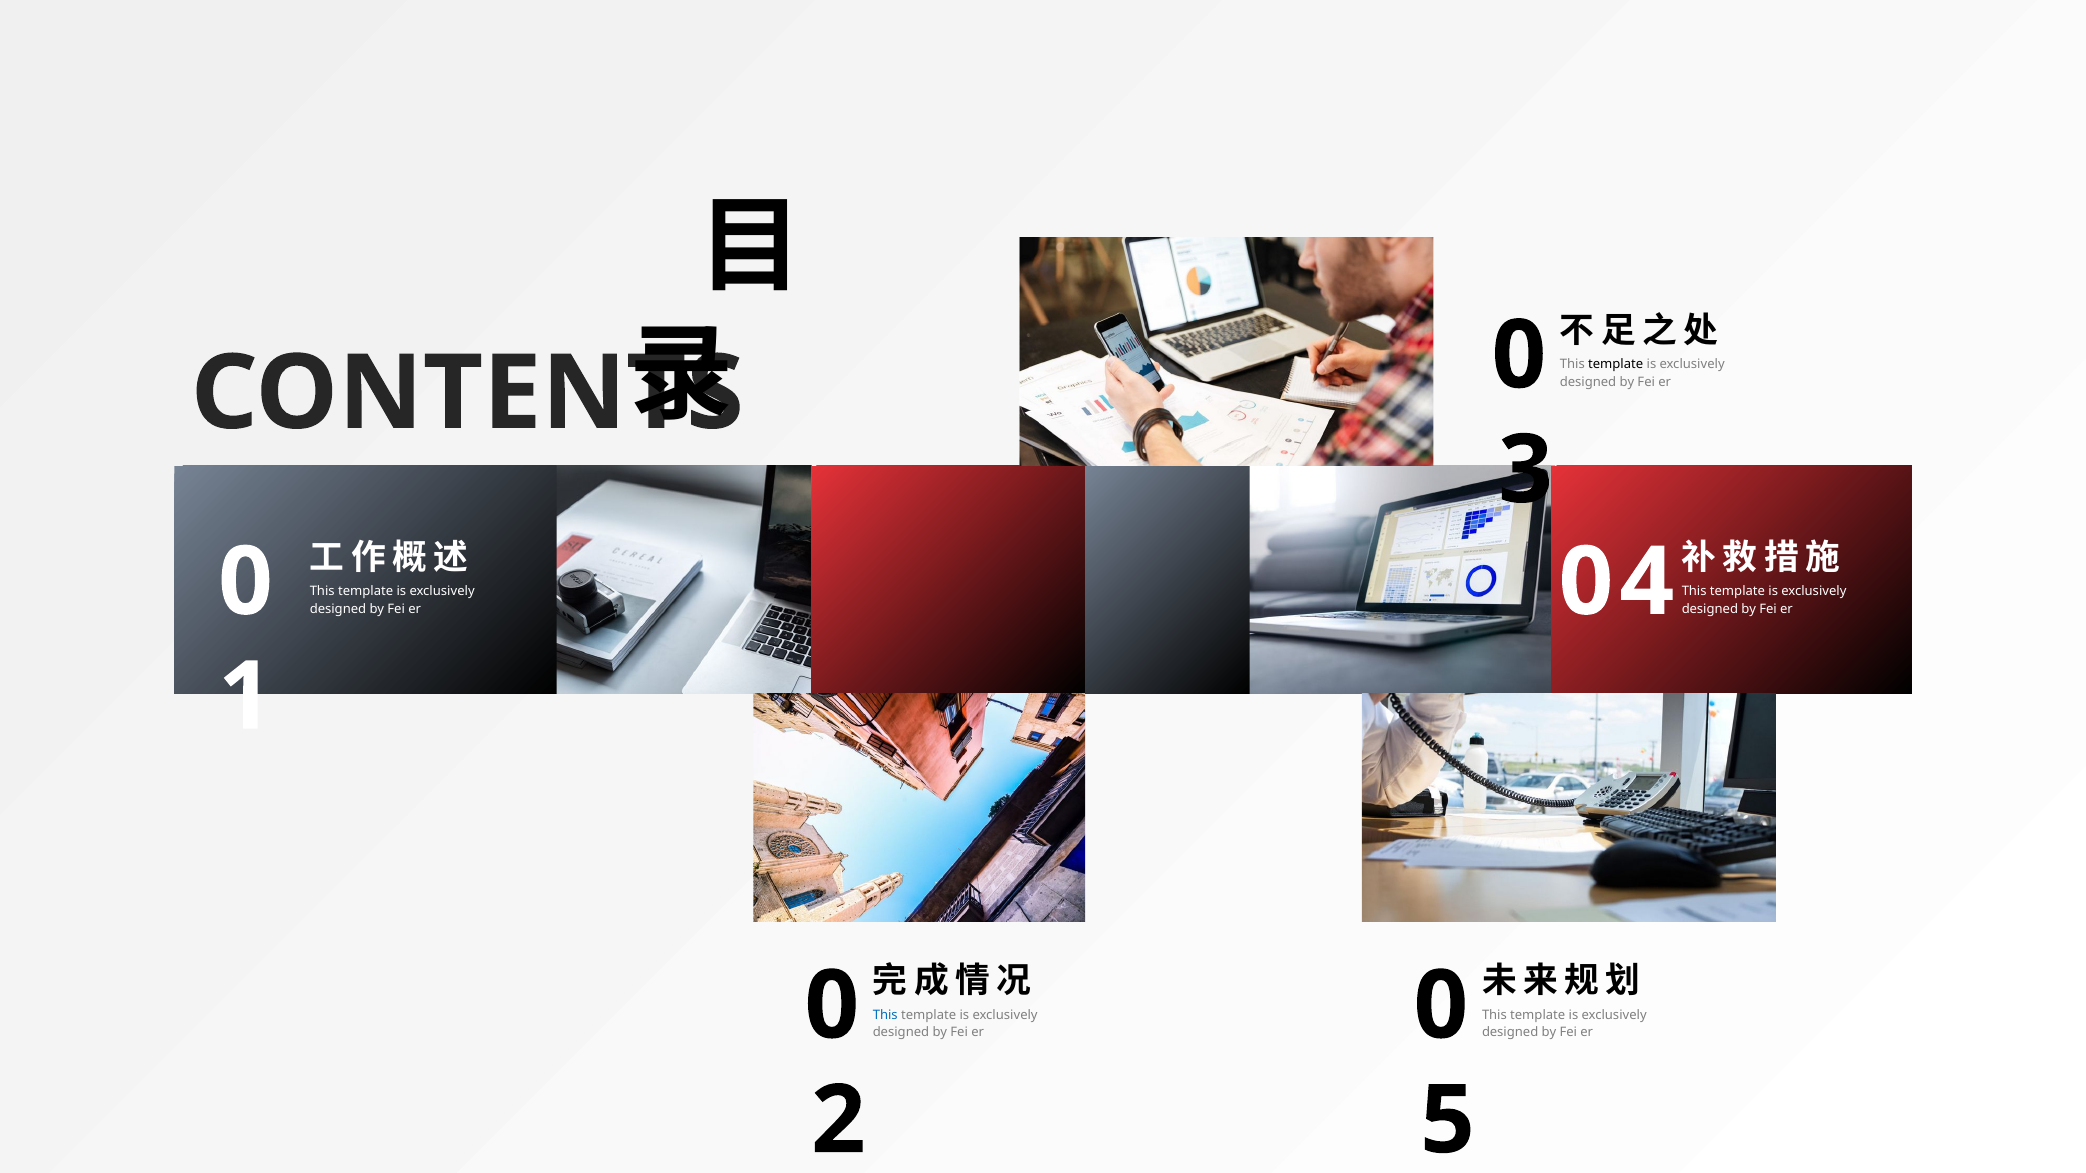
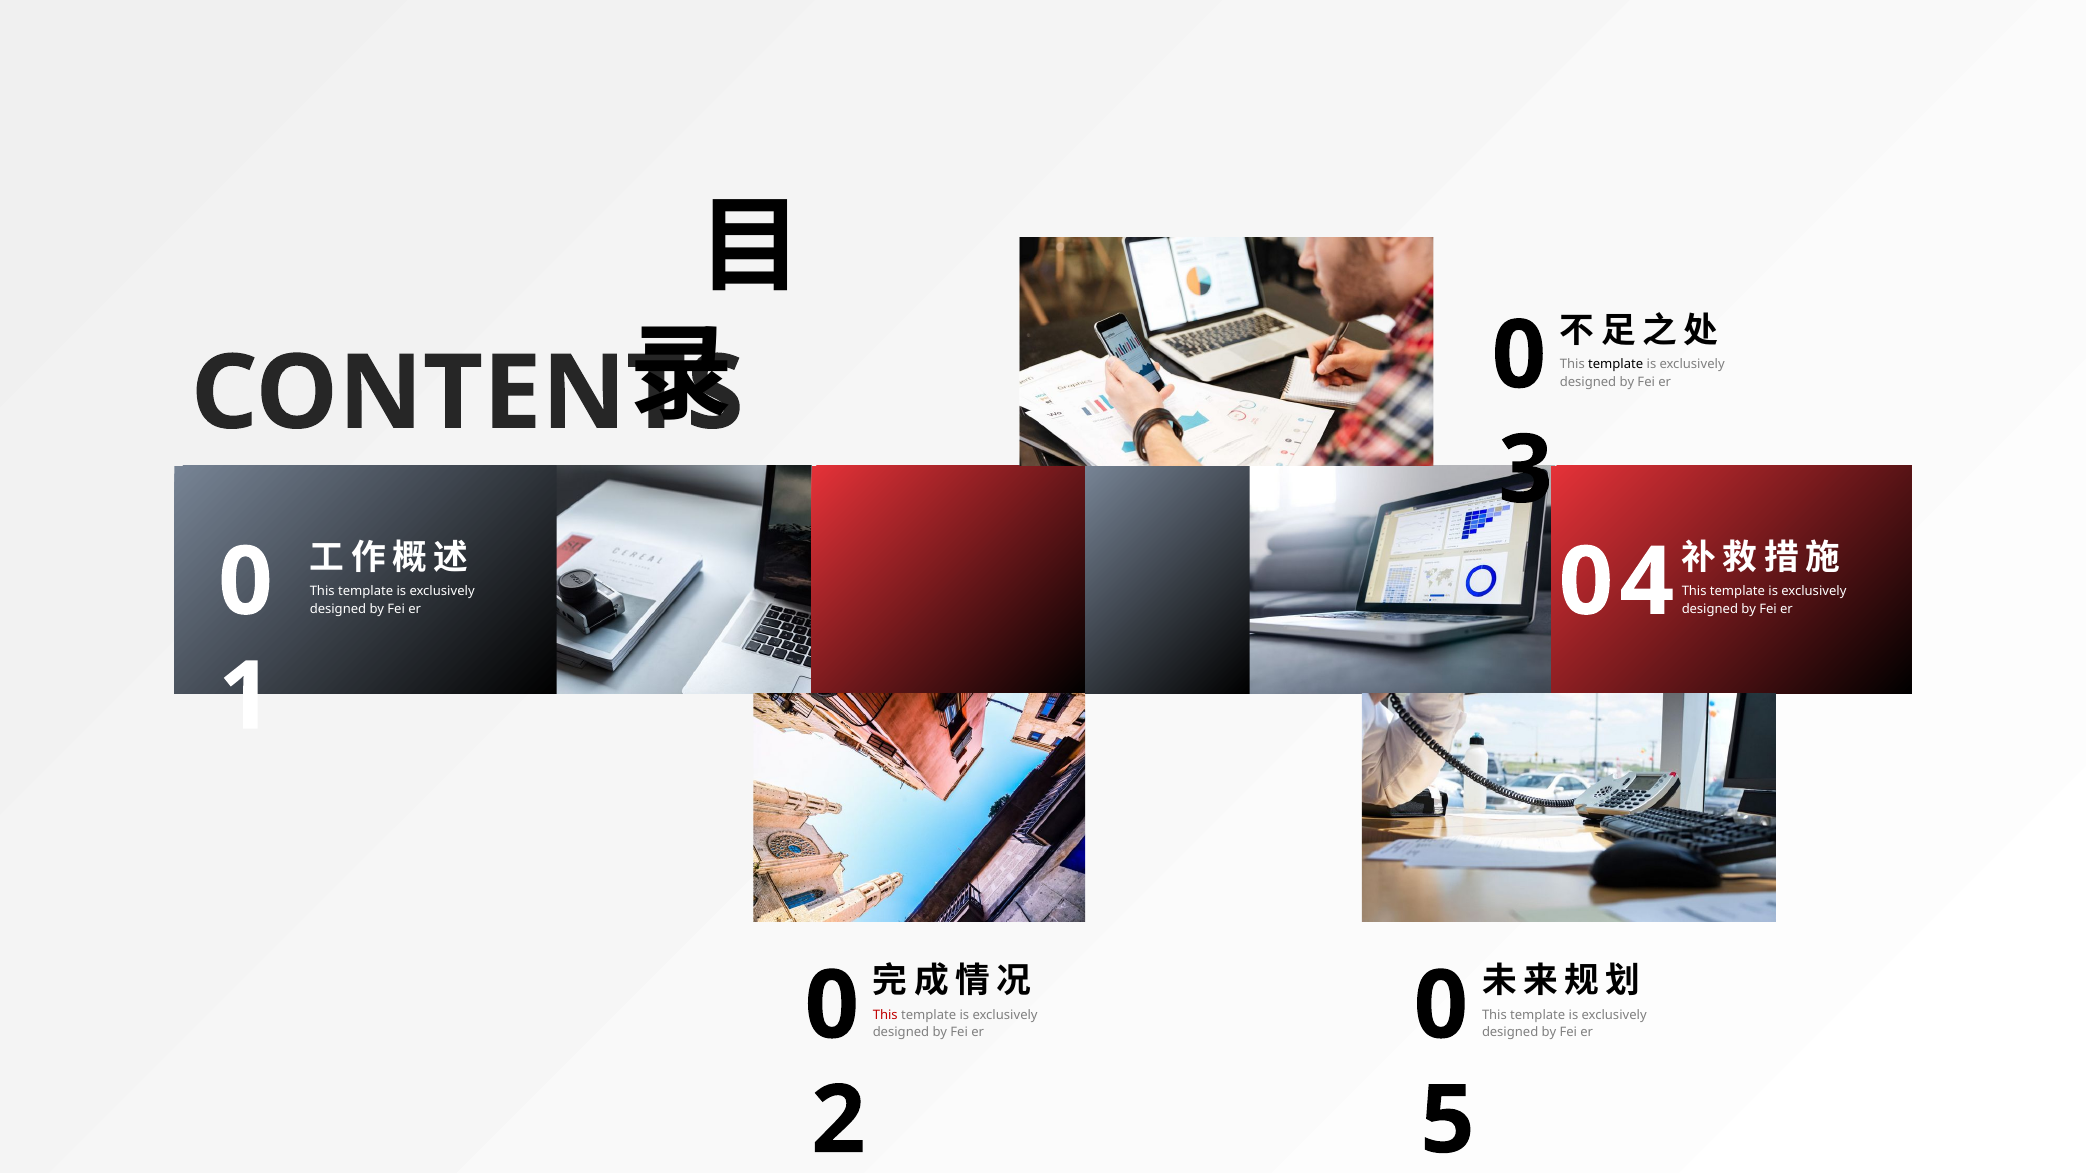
This at (885, 1015) colour: blue -> red
